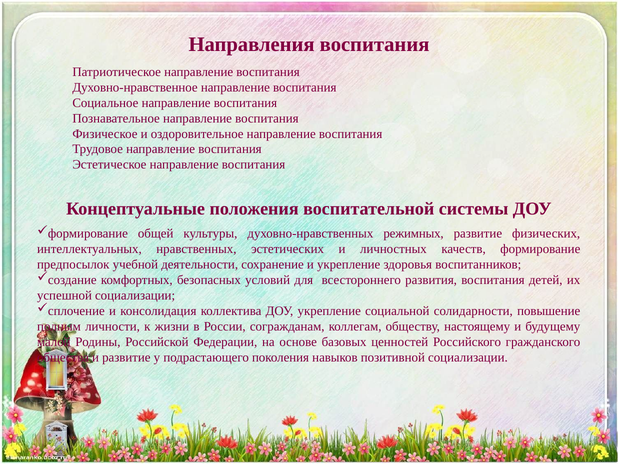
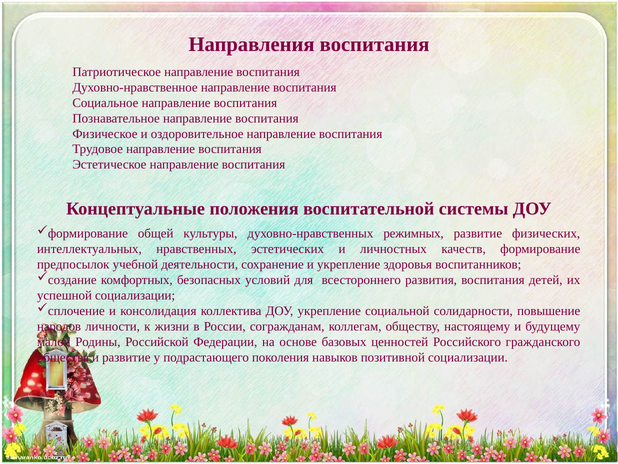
полным: полным -> народов
